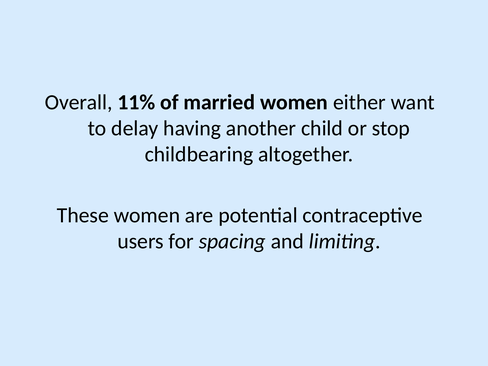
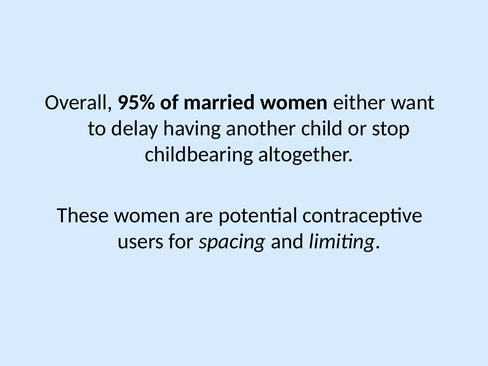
11%: 11% -> 95%
